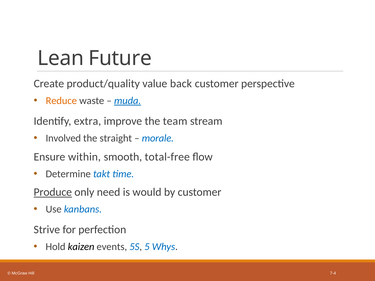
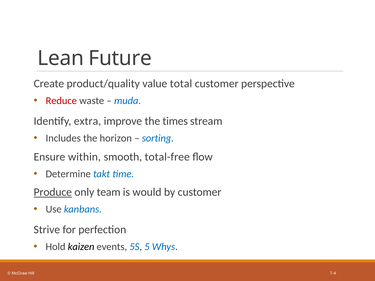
back: back -> total
Reduce colour: orange -> red
muda underline: present -> none
team: team -> times
Involved: Involved -> Includes
straight: straight -> horizon
morale: morale -> sorting
need: need -> team
